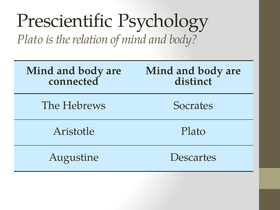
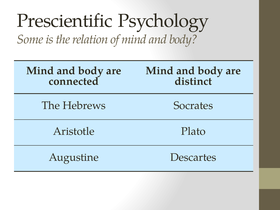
Plato at (30, 39): Plato -> Some
